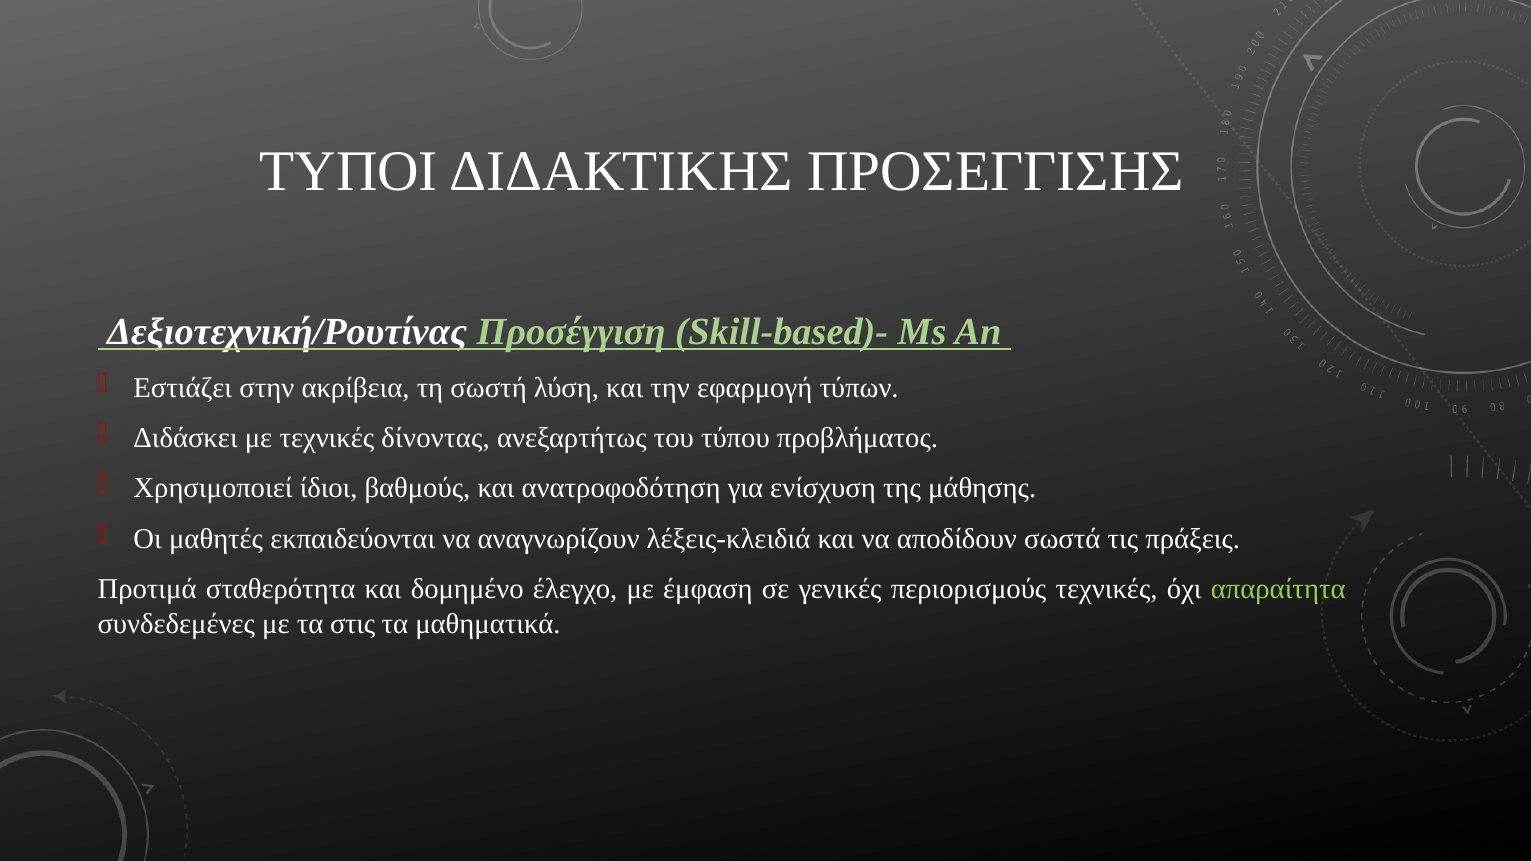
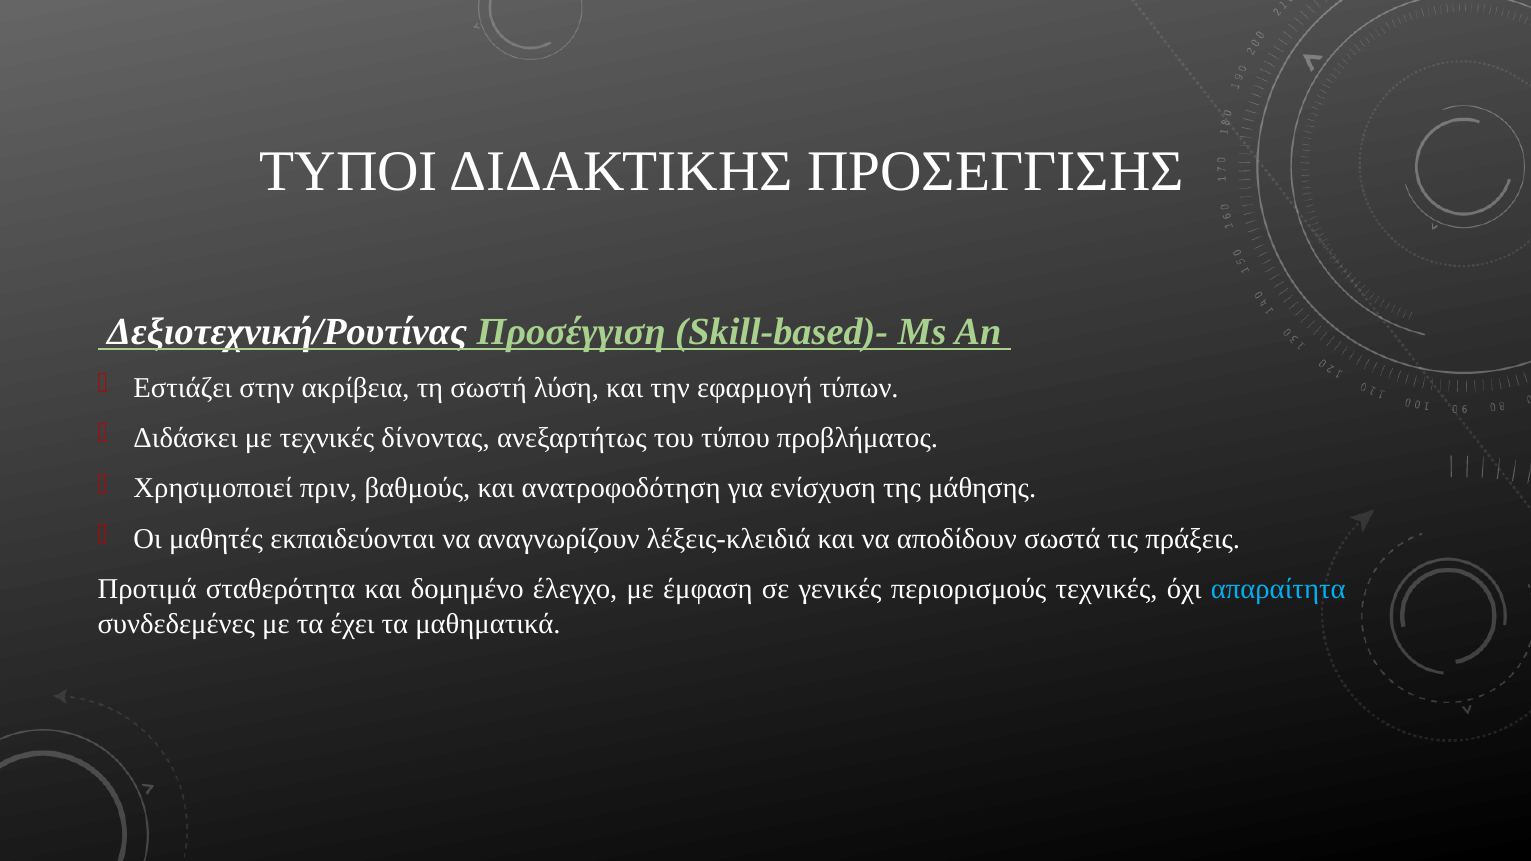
ίδιοι: ίδιοι -> πριν
απαραίτητα colour: light green -> light blue
στις: στις -> έχει
